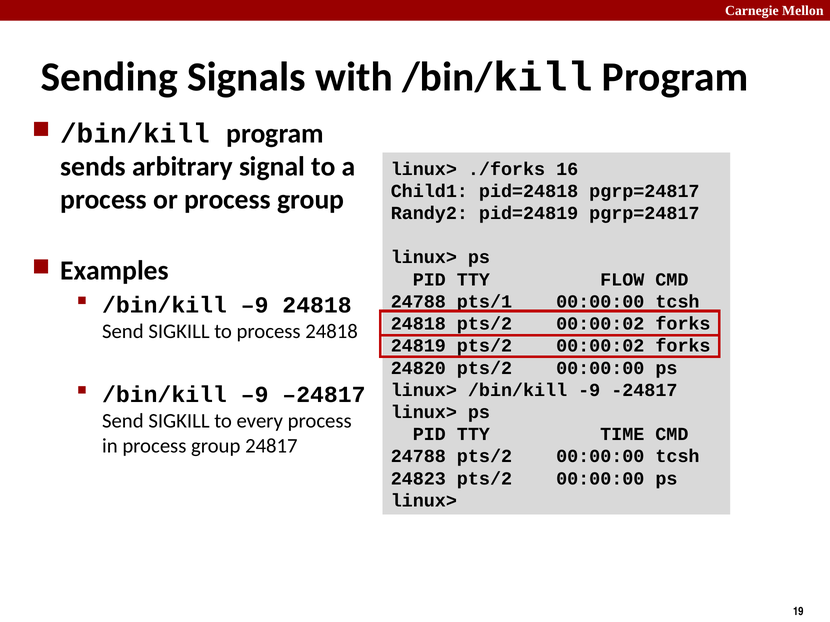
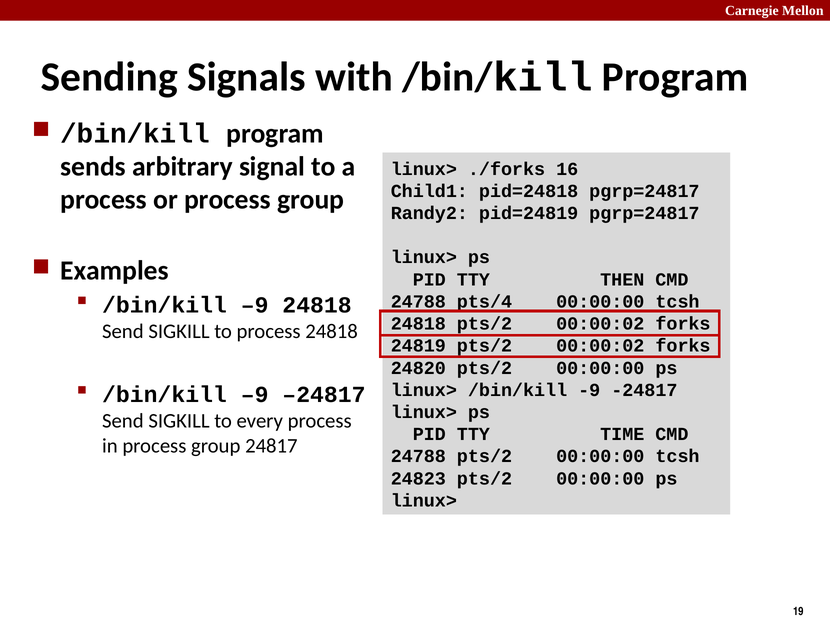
FLOW: FLOW -> THEN
pts/1: pts/1 -> pts/4
